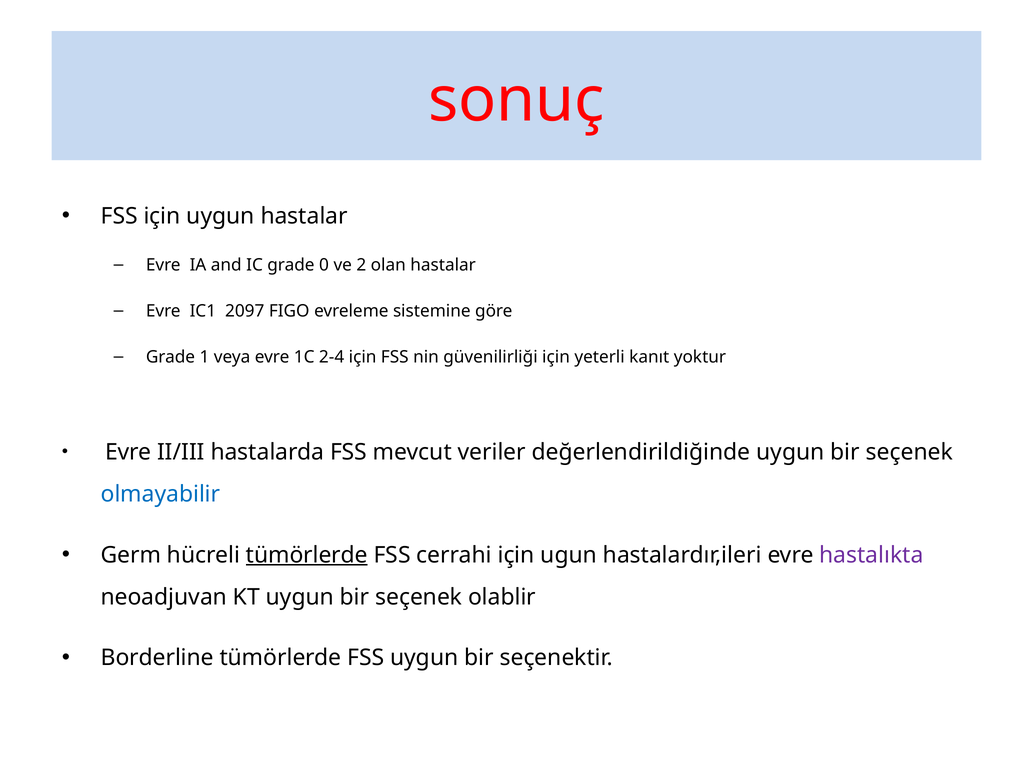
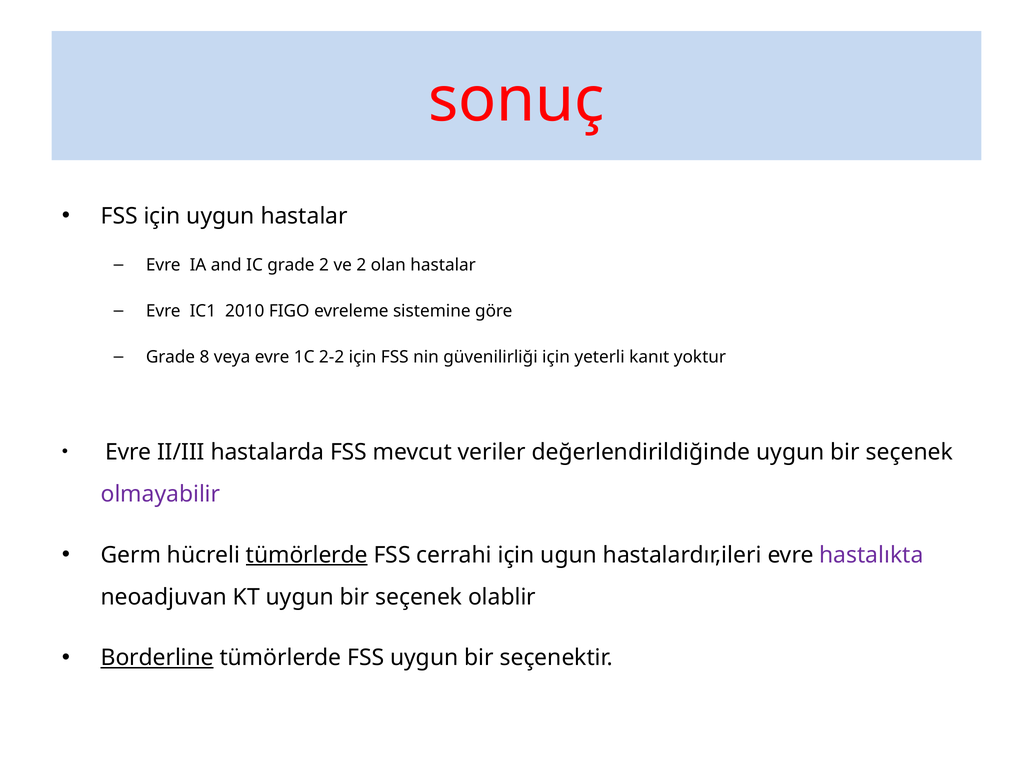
grade 0: 0 -> 2
2097: 2097 -> 2010
1: 1 -> 8
2-4: 2-4 -> 2-2
olmayabilir colour: blue -> purple
Borderline underline: none -> present
